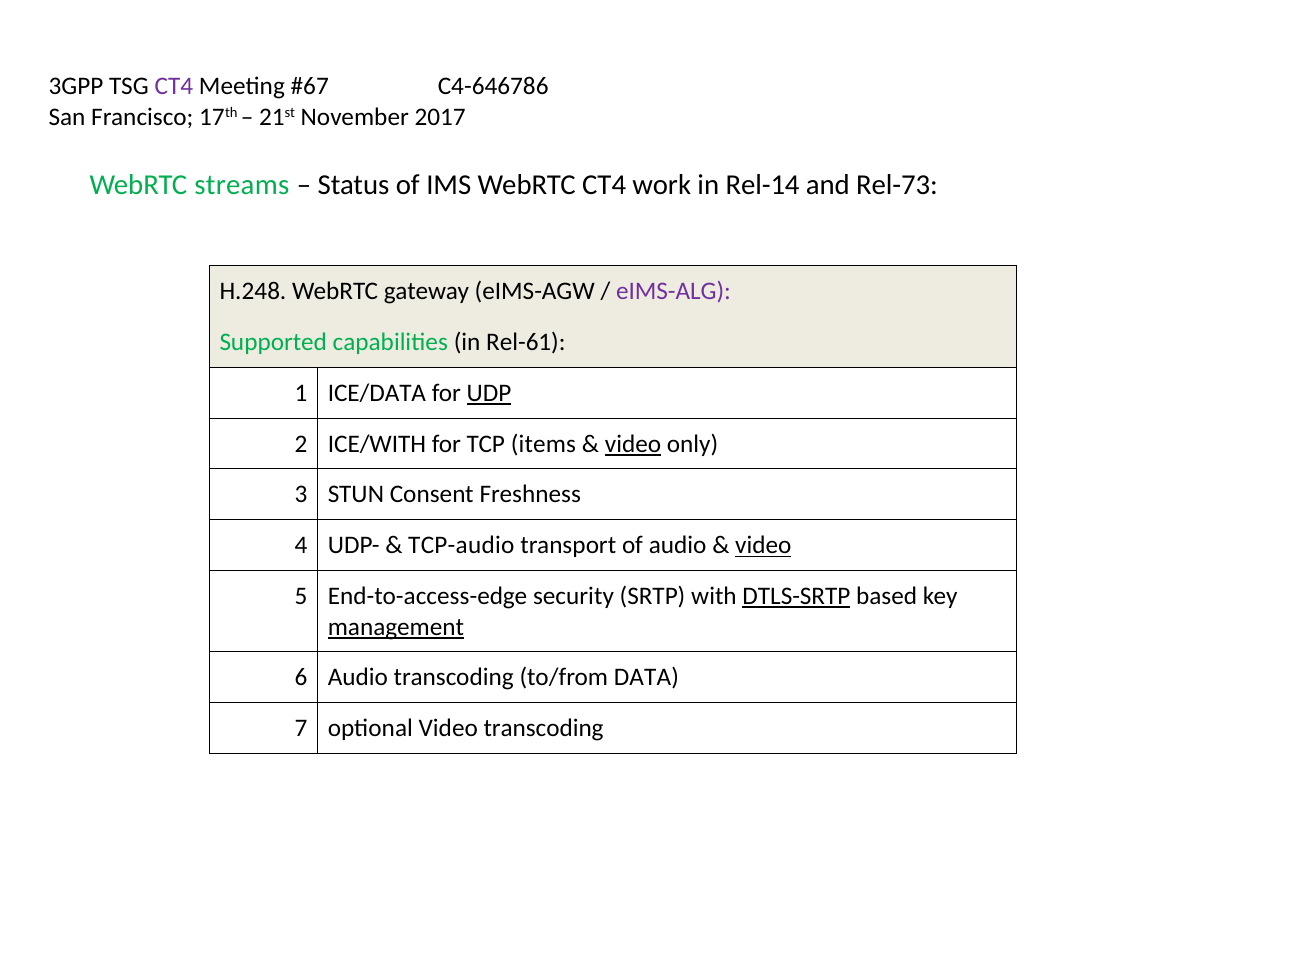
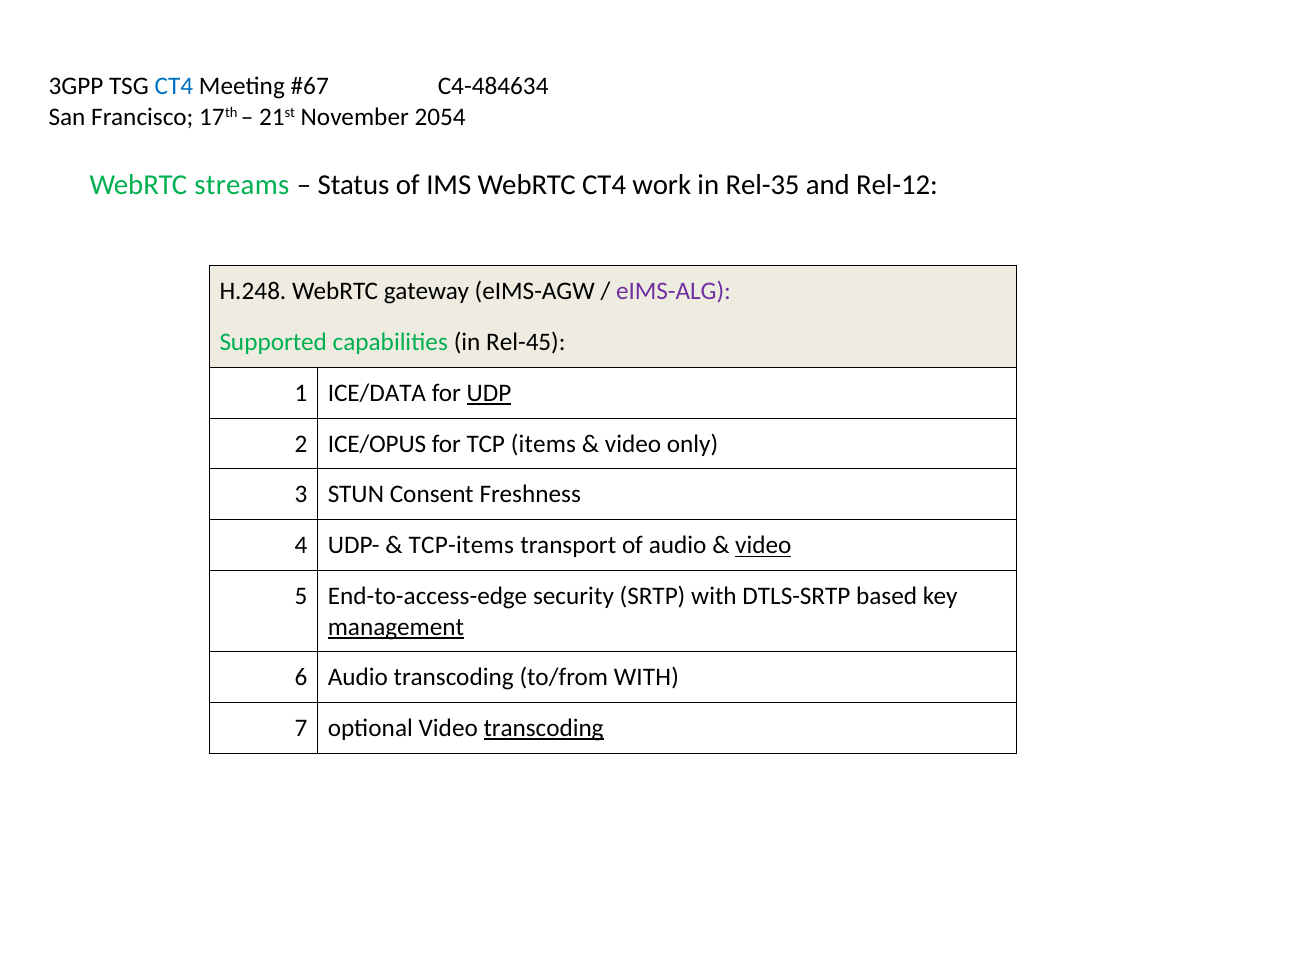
CT4 at (174, 87) colour: purple -> blue
C4-646786: C4-646786 -> C4-484634
2017: 2017 -> 2054
Rel-14: Rel-14 -> Rel-35
Rel-73: Rel-73 -> Rel-12
Rel-61: Rel-61 -> Rel-45
ICE/WITH: ICE/WITH -> ICE/OPUS
video at (633, 444) underline: present -> none
TCP-audio: TCP-audio -> TCP-items
DTLS-SRTP underline: present -> none
to/from DATA: DATA -> WITH
transcoding at (544, 728) underline: none -> present
